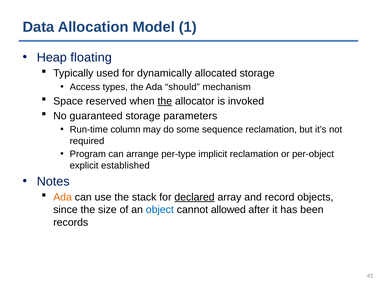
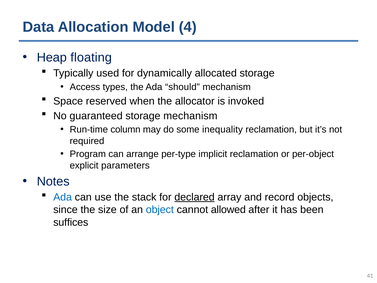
1: 1 -> 4
the at (165, 101) underline: present -> none
storage parameters: parameters -> mechanism
sequence: sequence -> inequality
established: established -> parameters
Ada at (63, 197) colour: orange -> blue
records: records -> suffices
